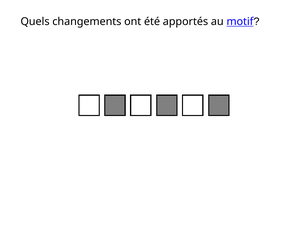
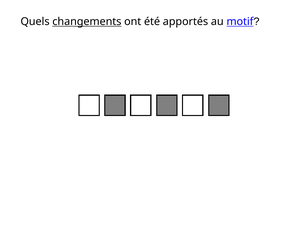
changements underline: none -> present
